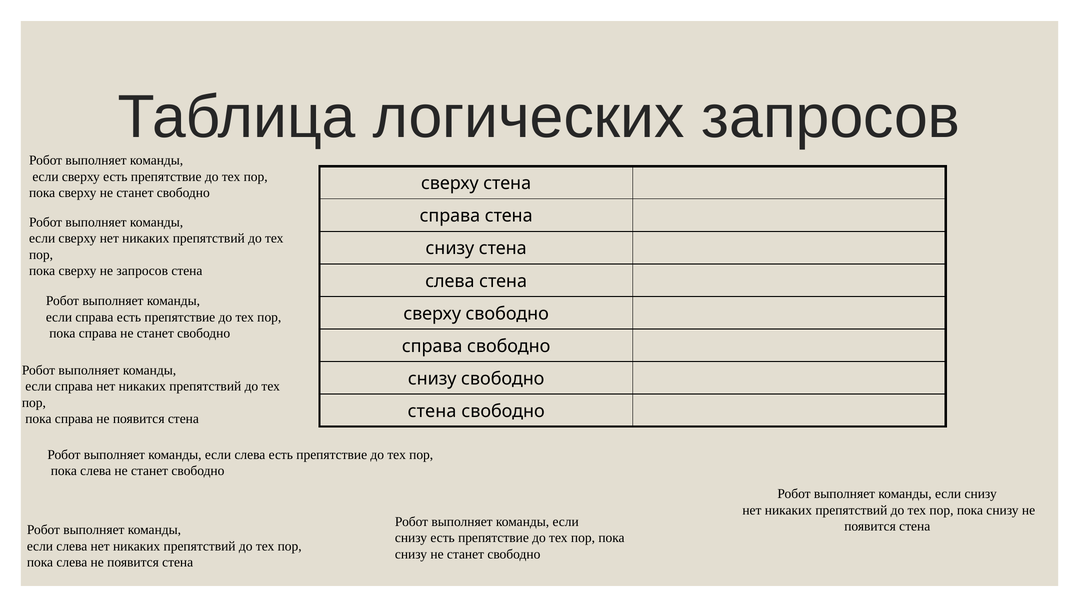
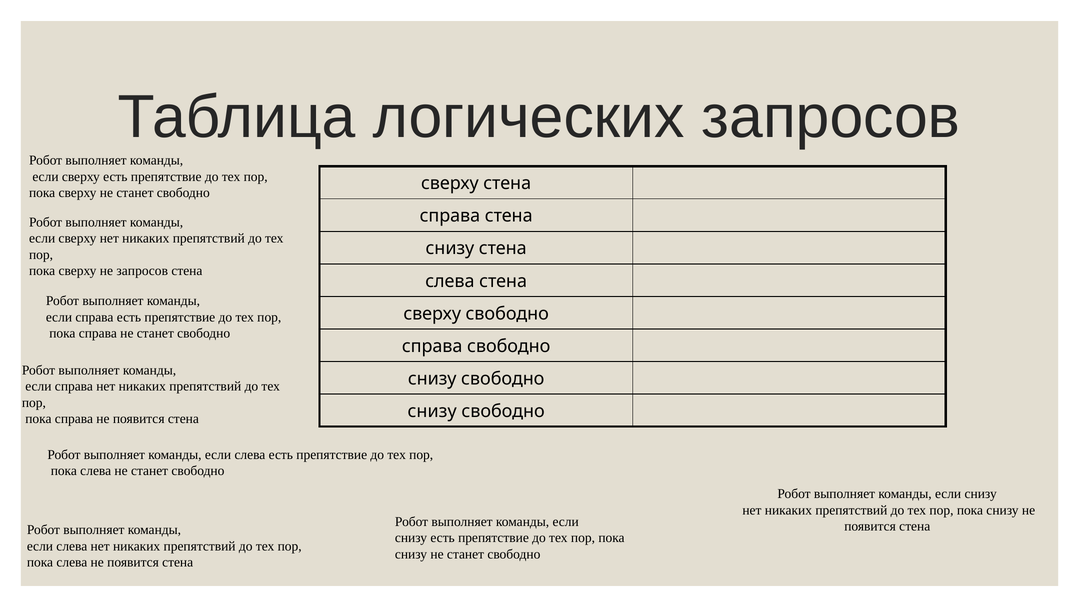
стена at (432, 411): стена -> снизу
